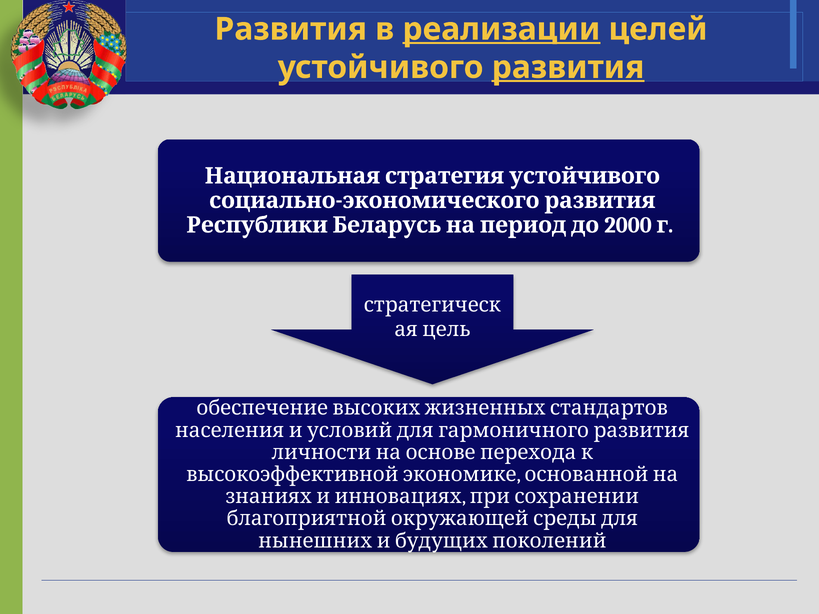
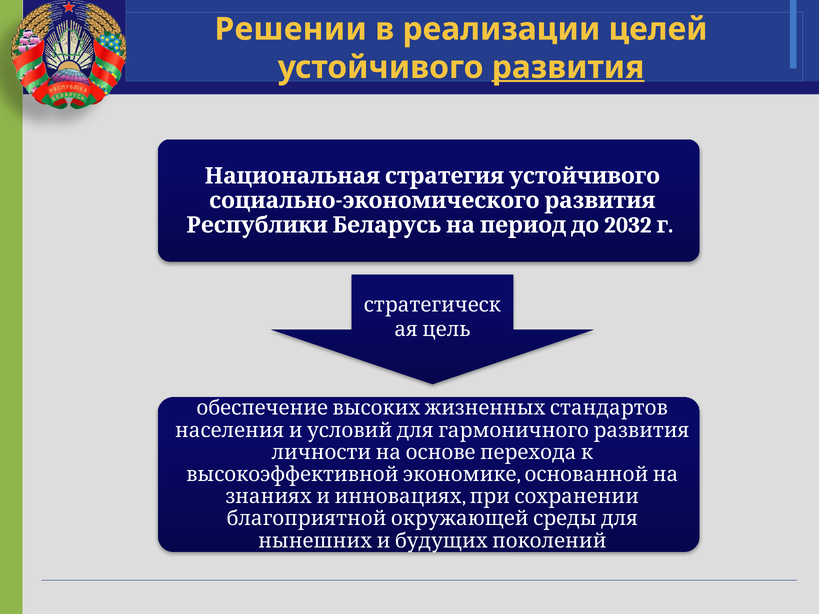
Развития at (291, 29): Развития -> Решении
реализации underline: present -> none
2000: 2000 -> 2032
